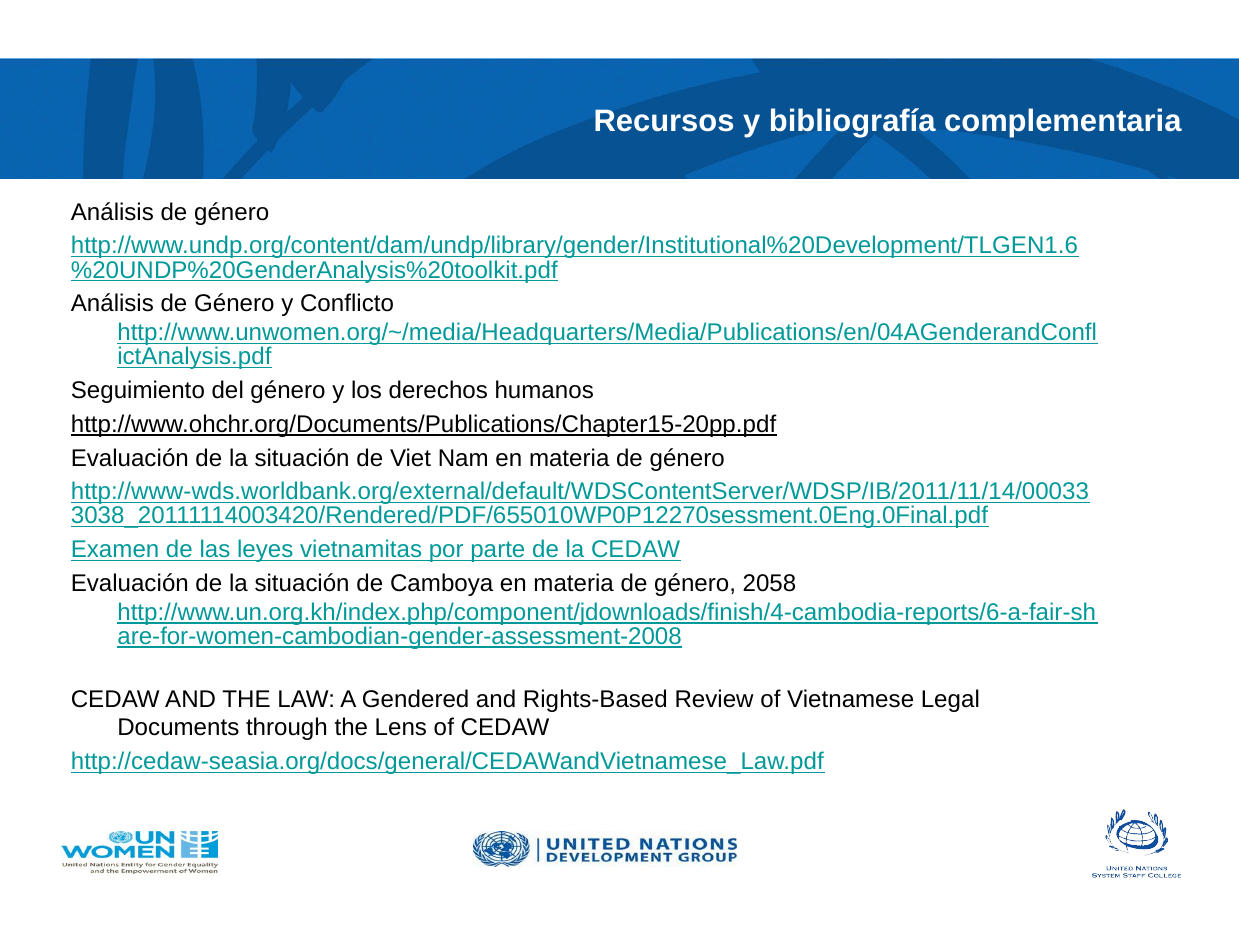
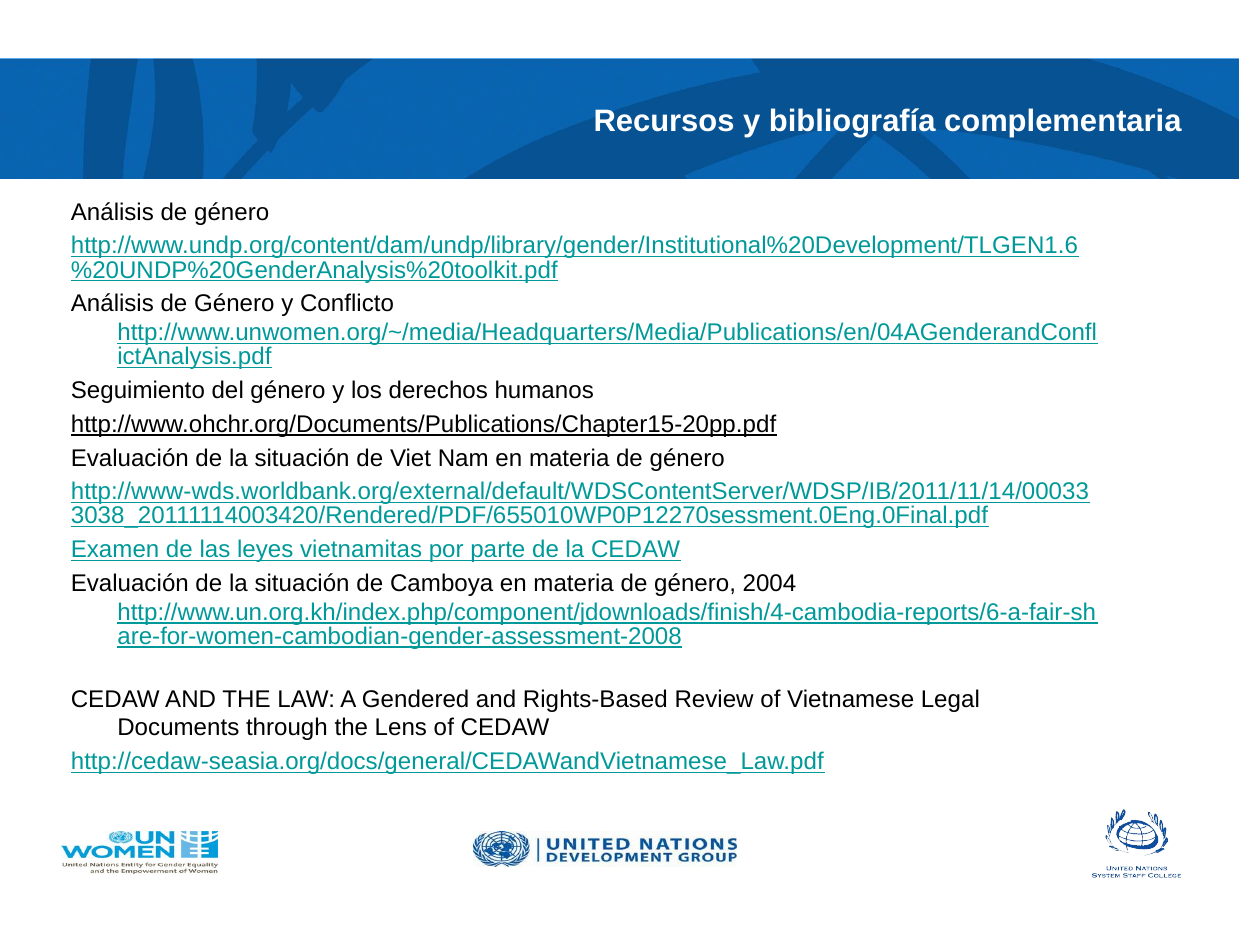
2058: 2058 -> 2004
